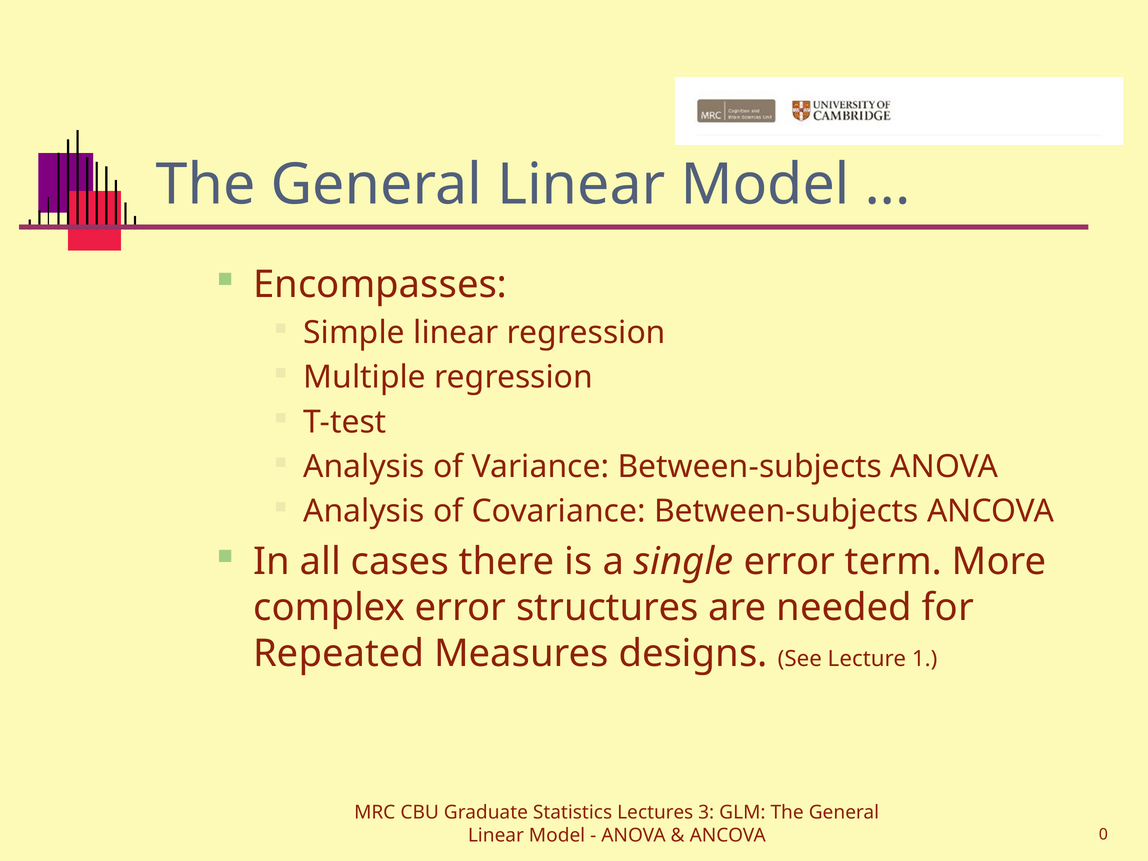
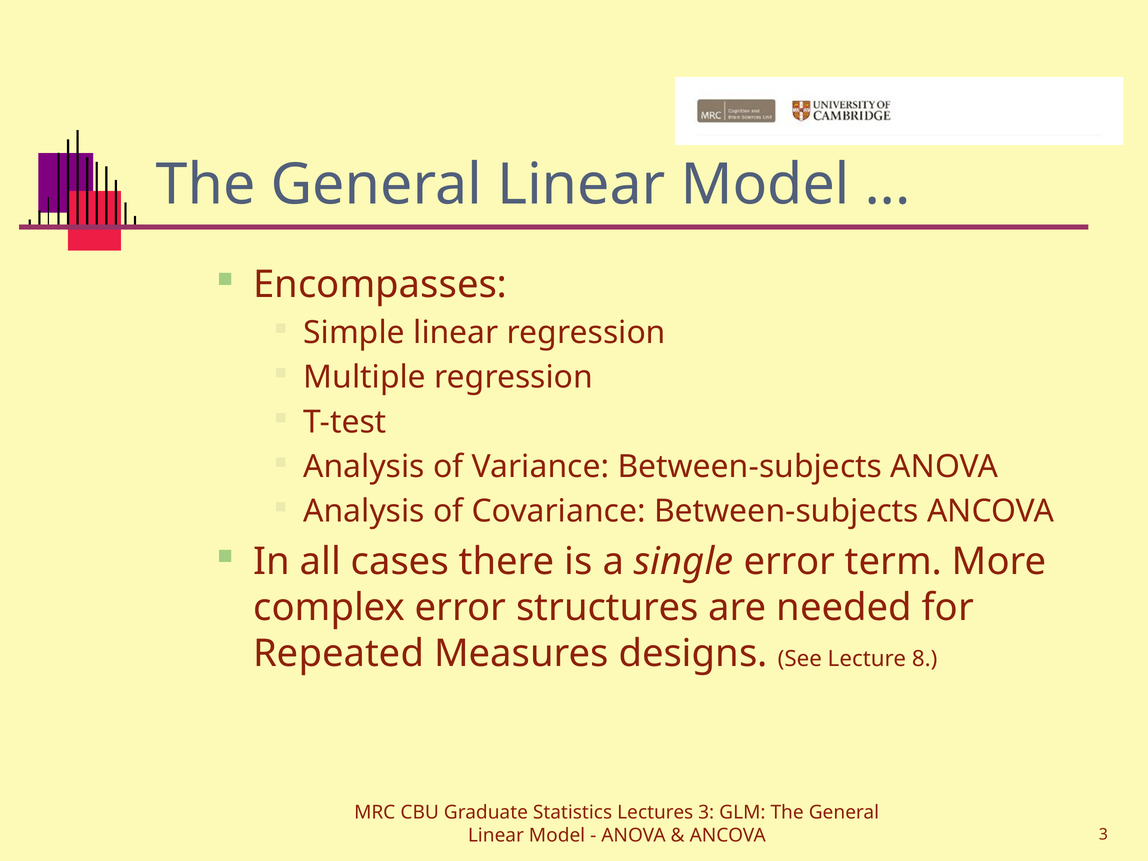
1: 1 -> 8
ANCOVA 0: 0 -> 3
